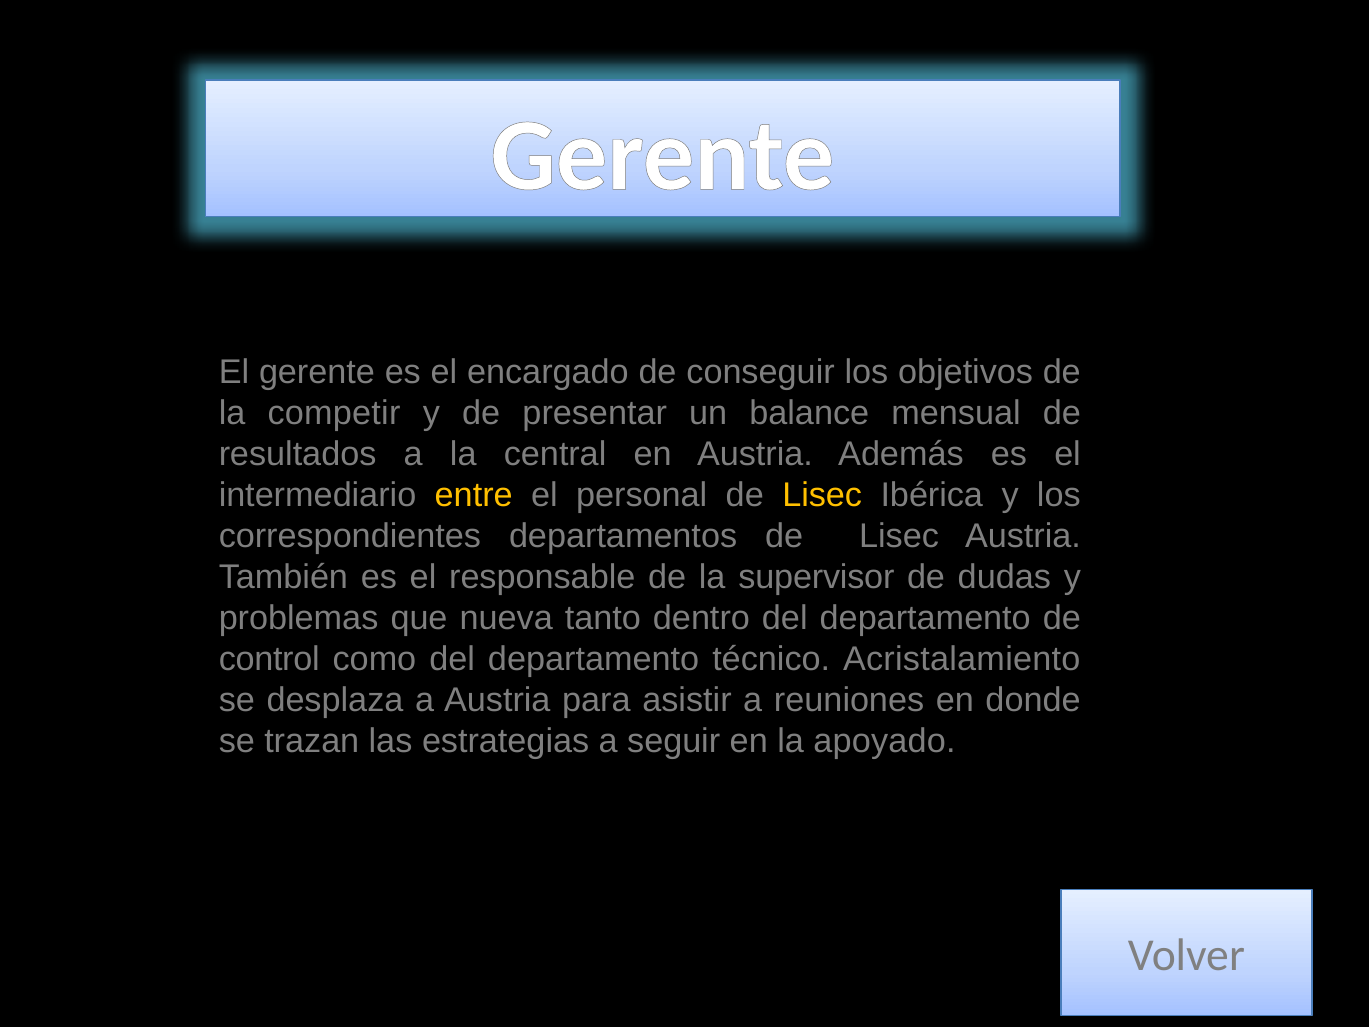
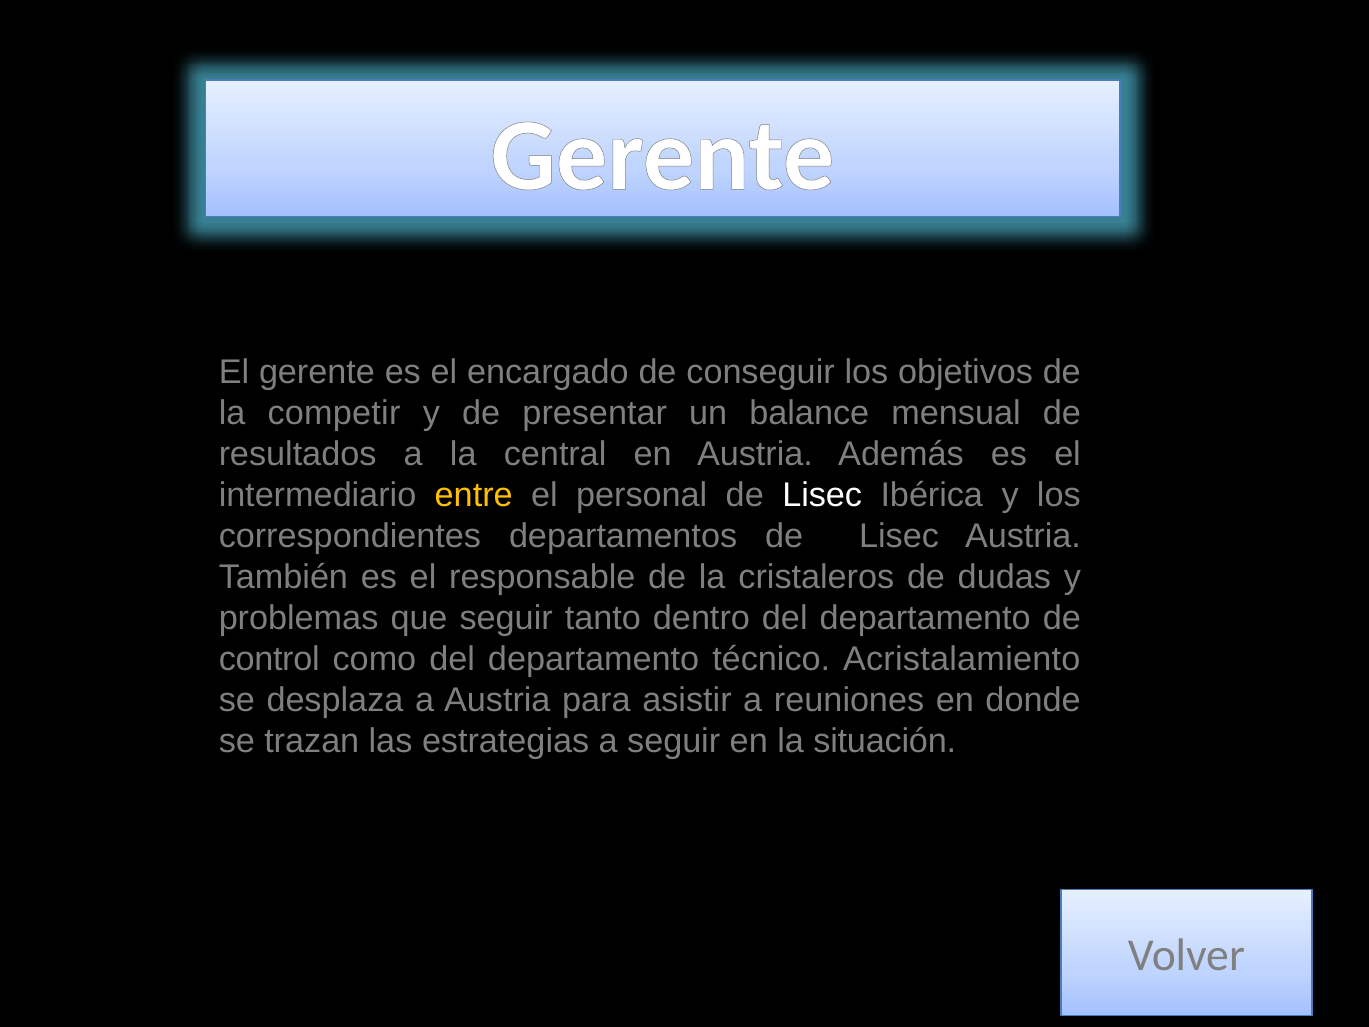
Lisec at (822, 495) colour: yellow -> white
supervisor: supervisor -> cristaleros
que nueva: nueva -> seguir
apoyado: apoyado -> situación
